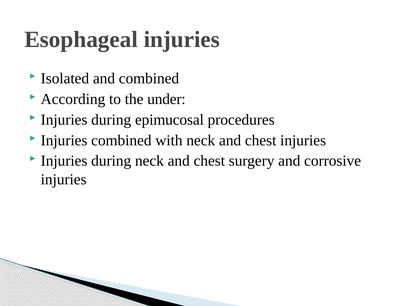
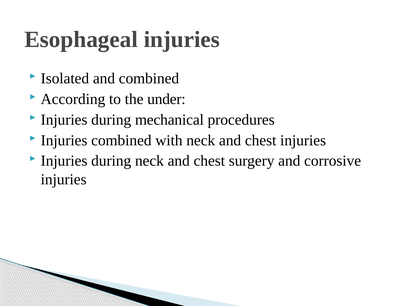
epimucosal: epimucosal -> mechanical
